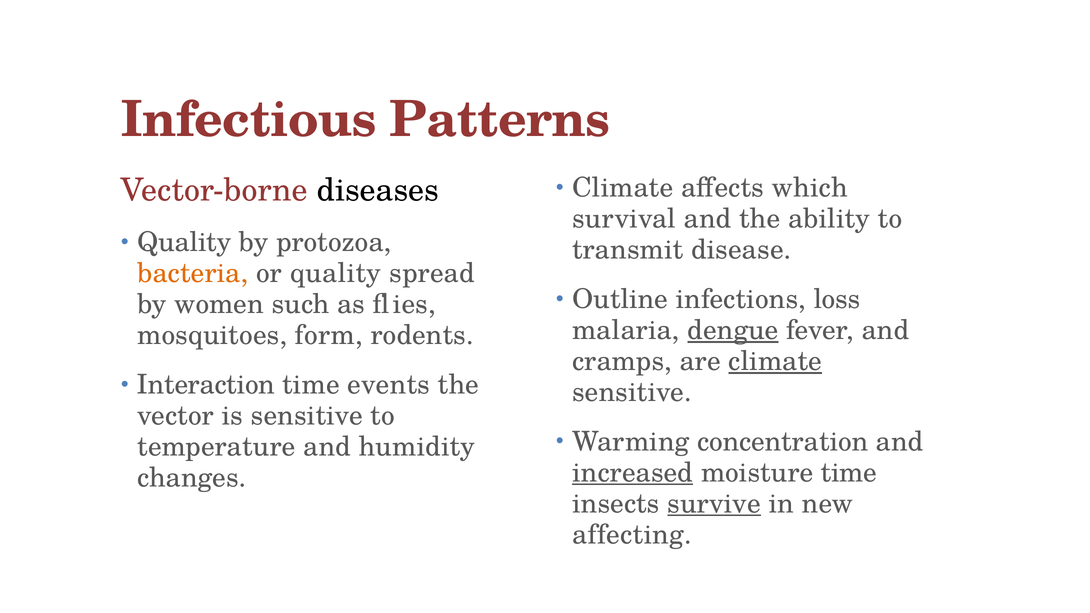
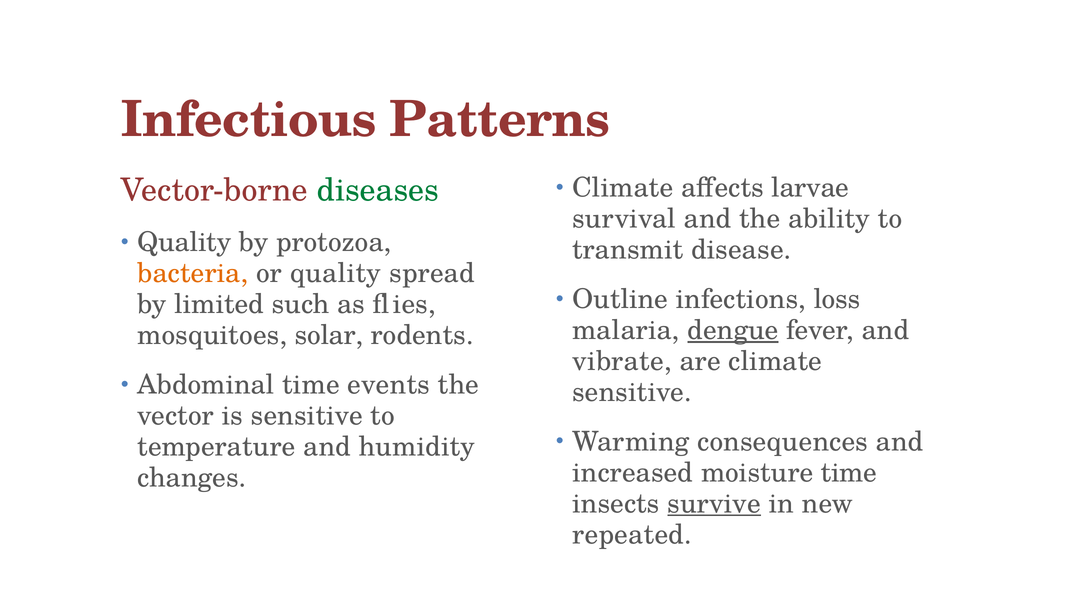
which: which -> larvae
diseases colour: black -> green
women: women -> limited
form: form -> solar
cramps: cramps -> vibrate
climate at (775, 361) underline: present -> none
Interaction: Interaction -> Abdominal
concentration: concentration -> consequences
increased underline: present -> none
affecting: affecting -> repeated
